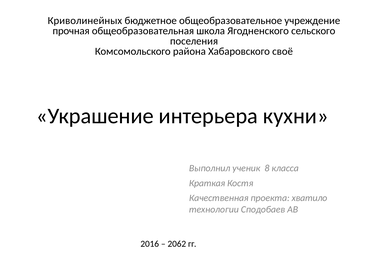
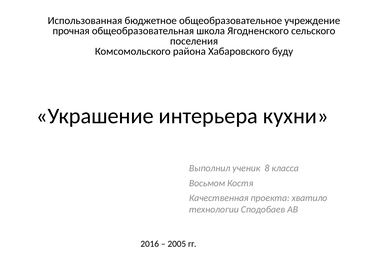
Криволинейных: Криволинейных -> Использованная
своё: своё -> буду
Краткая: Краткая -> Восьмом
2062: 2062 -> 2005
